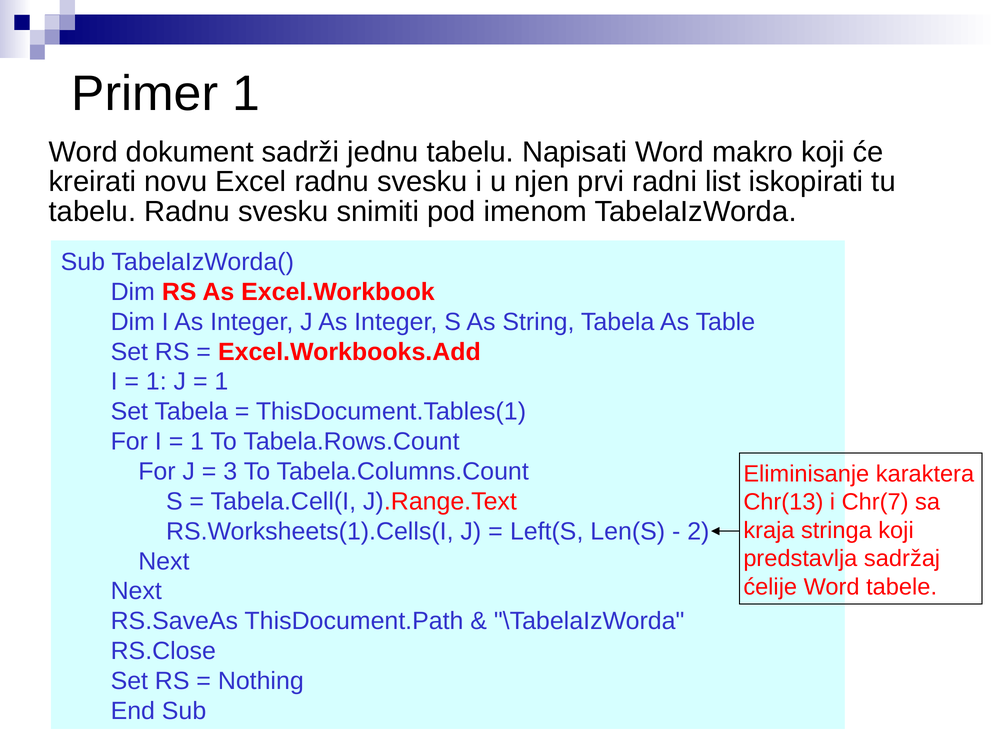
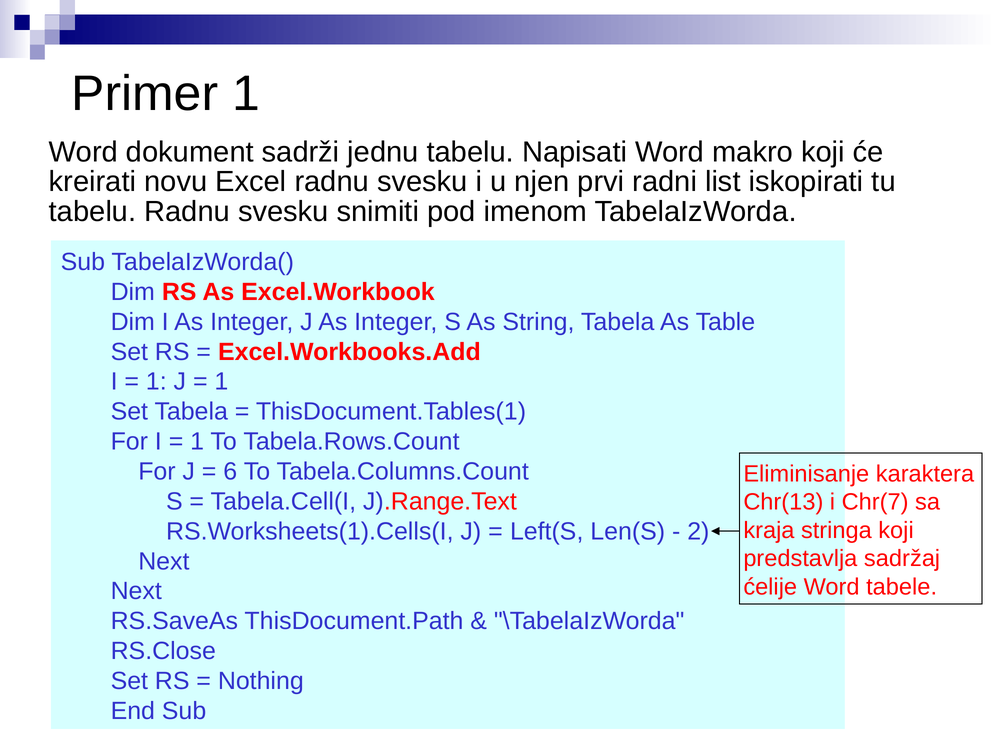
3: 3 -> 6
